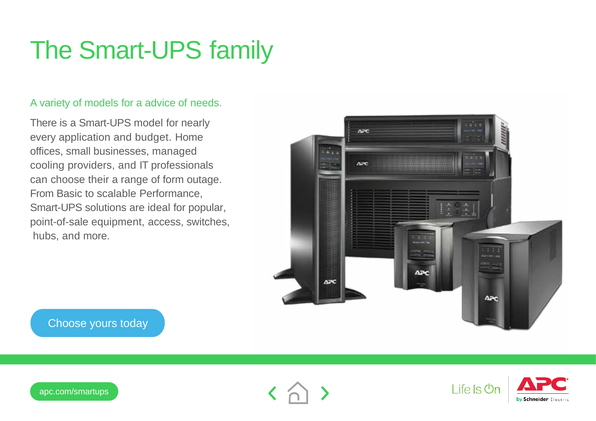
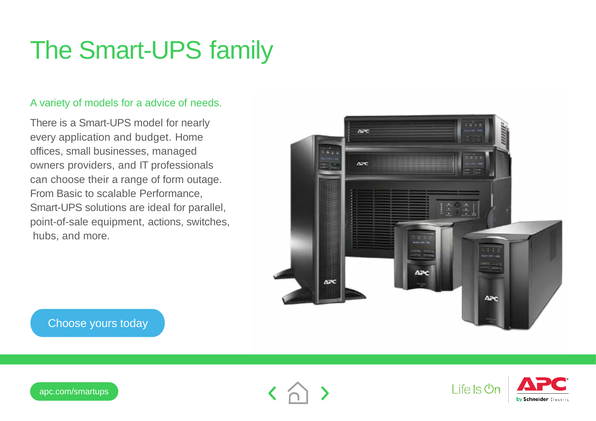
cooling: cooling -> owners
popular: popular -> parallel
access: access -> actions
